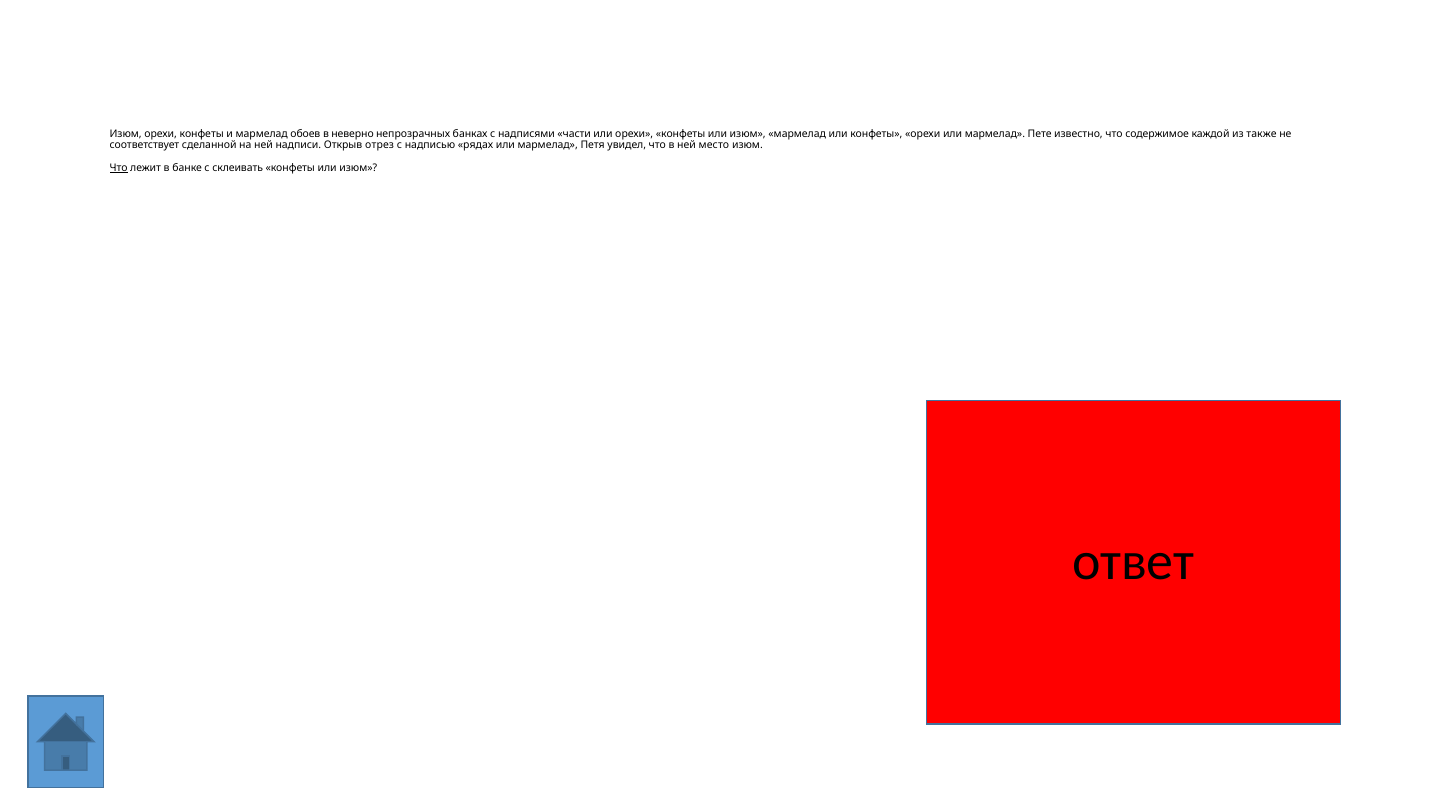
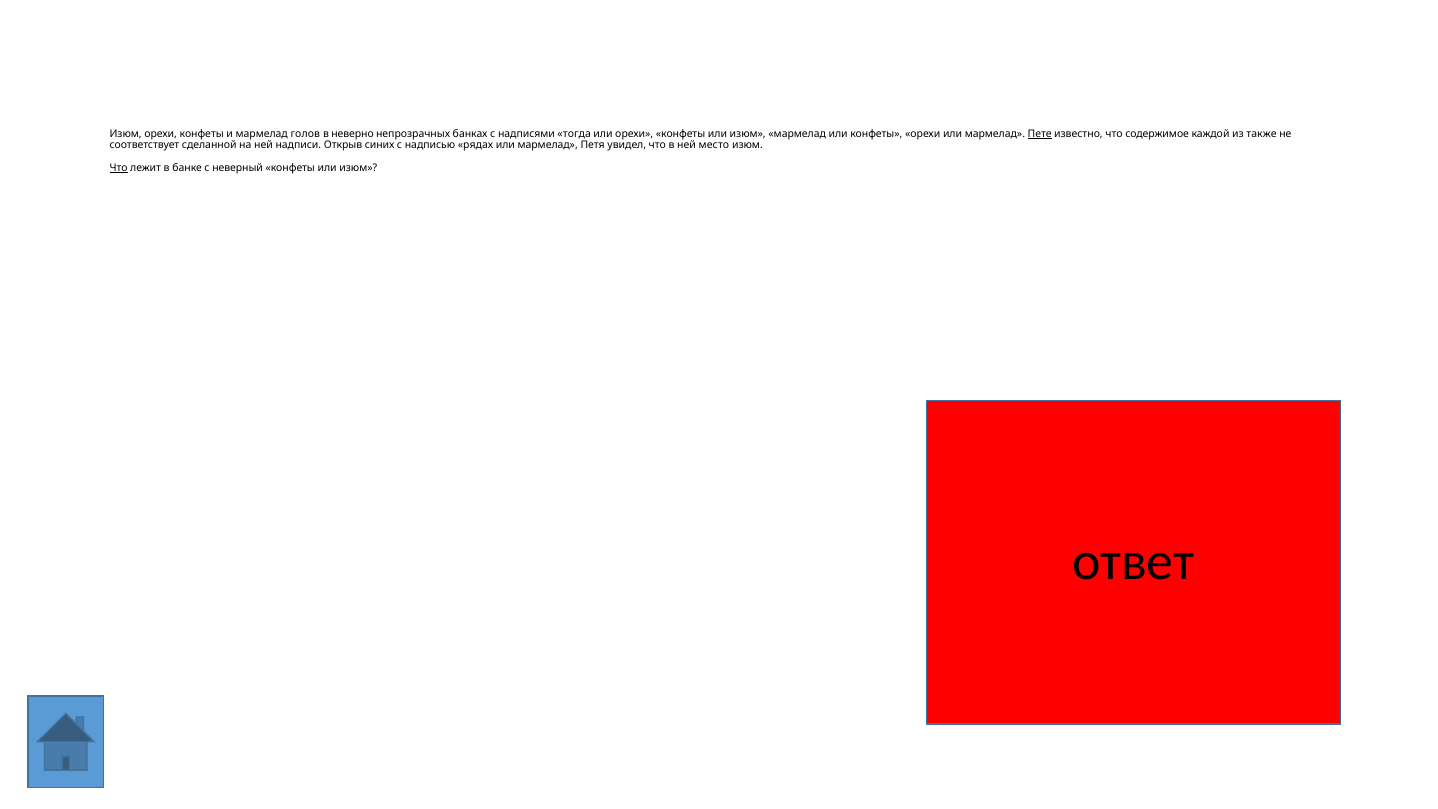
обоев: обоев -> голов
части: части -> тогда
Пете underline: none -> present
отрез: отрез -> синих
склеивать: склеивать -> неверный
